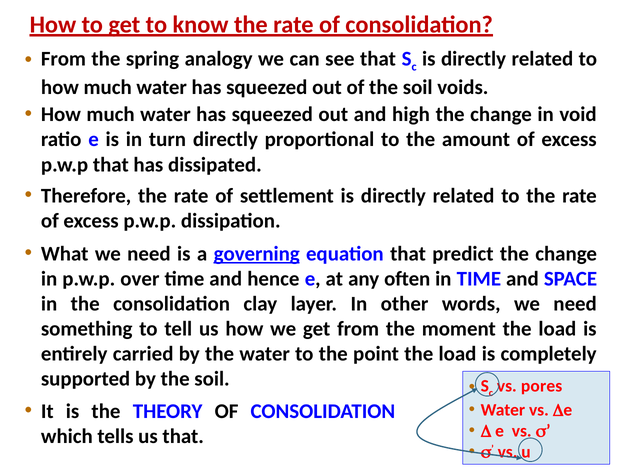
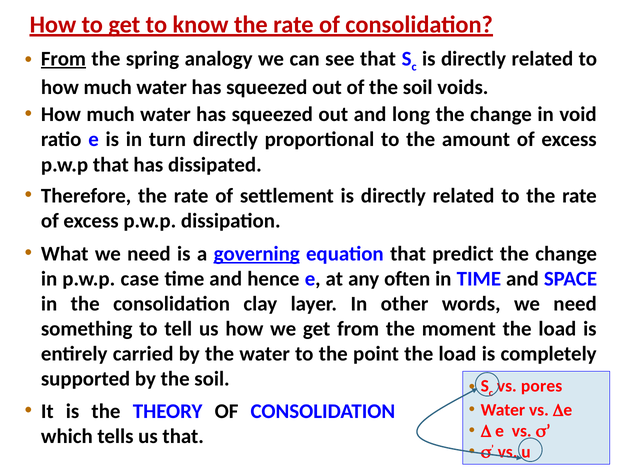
From at (63, 59) underline: none -> present
high: high -> long
over: over -> case
